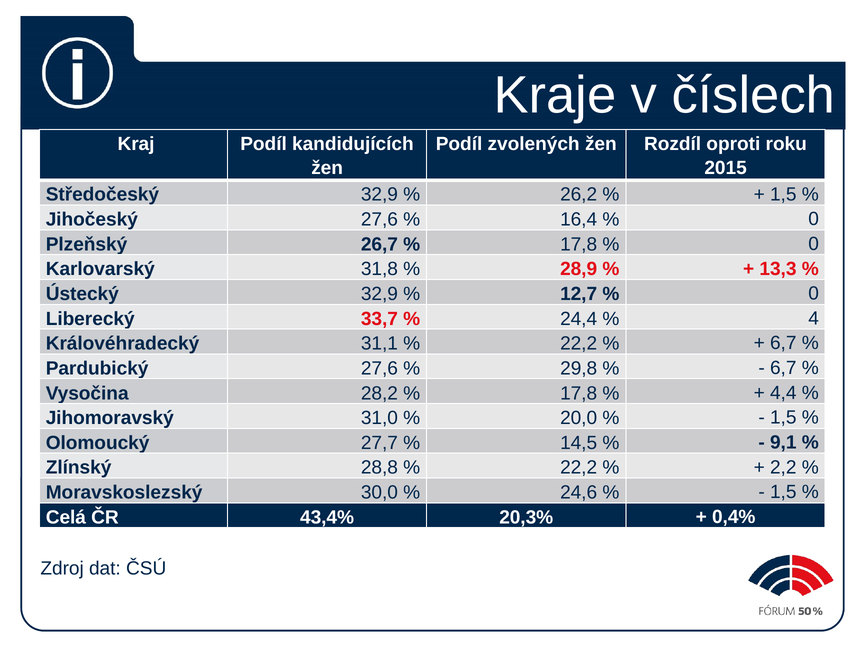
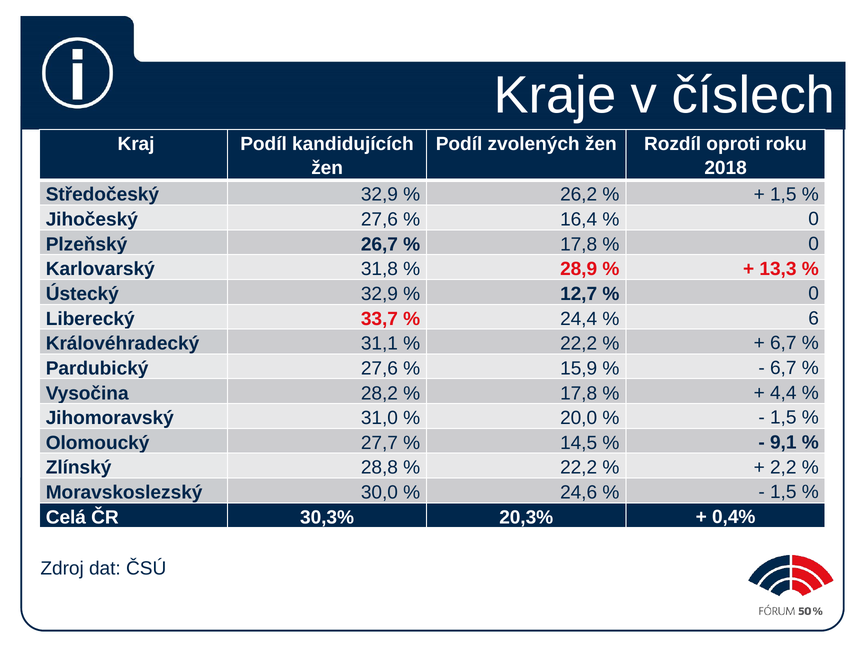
2015: 2015 -> 2018
4: 4 -> 6
29,8: 29,8 -> 15,9
43,4%: 43,4% -> 30,3%
